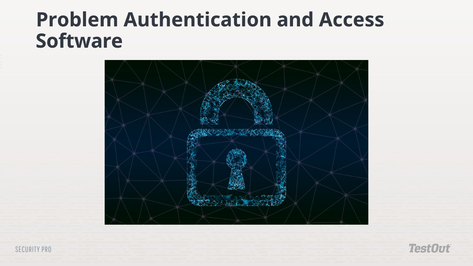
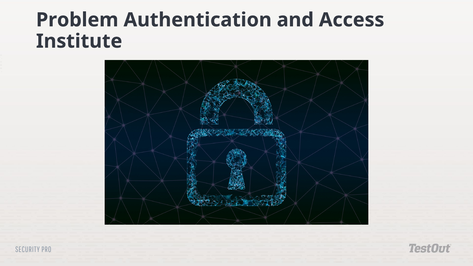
Software: Software -> Institute
